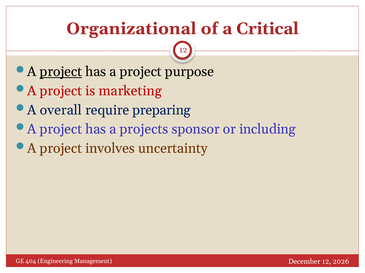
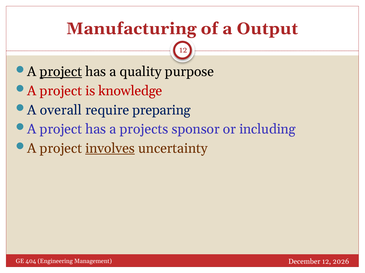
Organizational: Organizational -> Manufacturing
Critical: Critical -> Output
has a project: project -> quality
marketing: marketing -> knowledge
involves underline: none -> present
